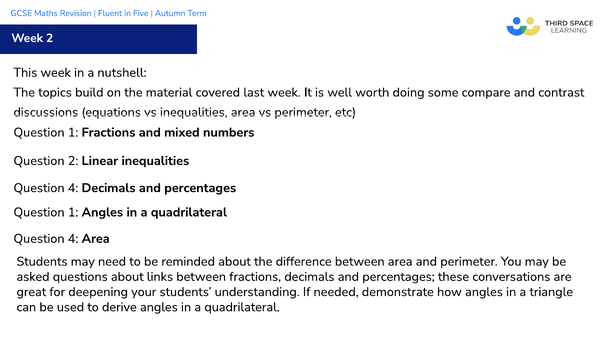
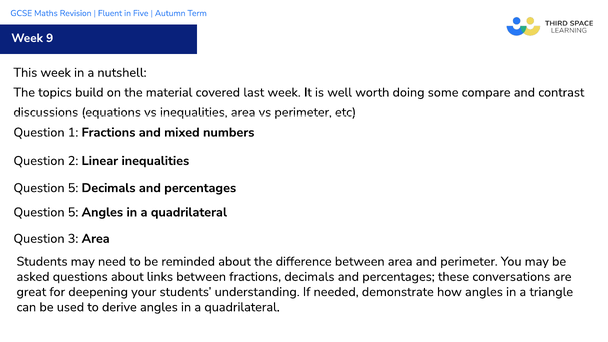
Week 2: 2 -> 9
4 at (73, 188): 4 -> 5
1 at (73, 212): 1 -> 5
4 at (73, 239): 4 -> 3
